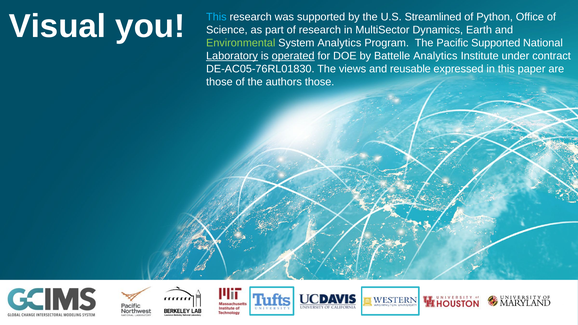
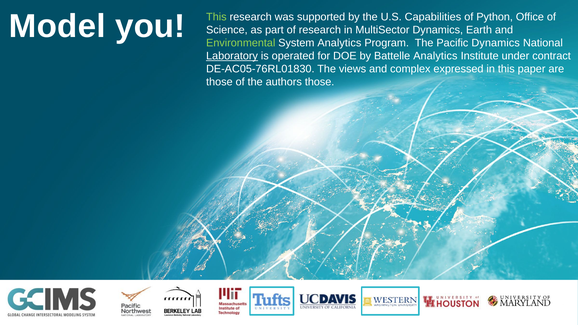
Visual: Visual -> Model
This at (216, 17) colour: light blue -> light green
Streamlined: Streamlined -> Capabilities
Pacific Supported: Supported -> Dynamics
operated underline: present -> none
reusable: reusable -> complex
